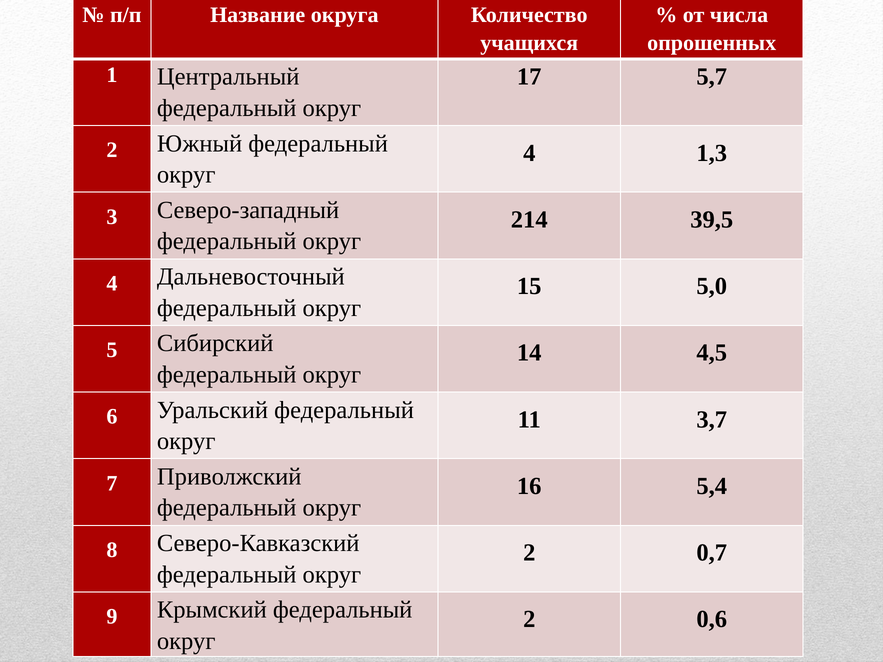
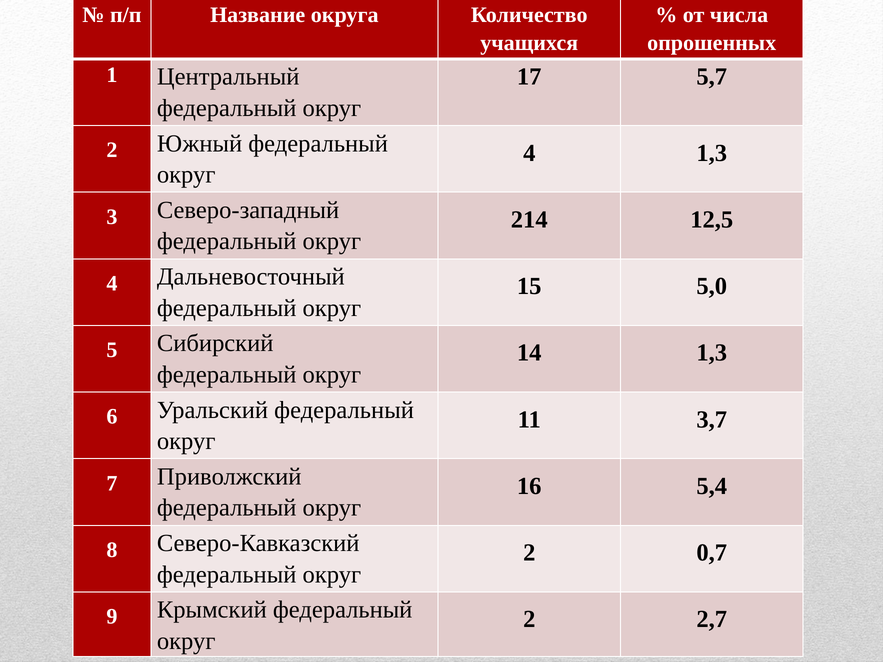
39,5: 39,5 -> 12,5
14 4,5: 4,5 -> 1,3
0,6: 0,6 -> 2,7
